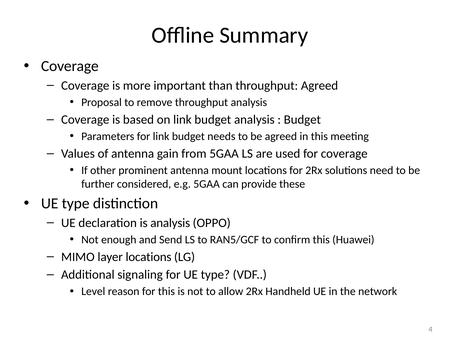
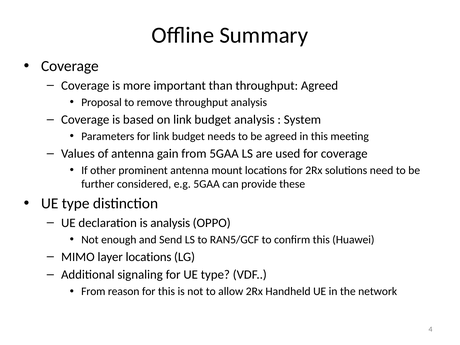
Budget at (302, 120): Budget -> System
Level at (93, 291): Level -> From
